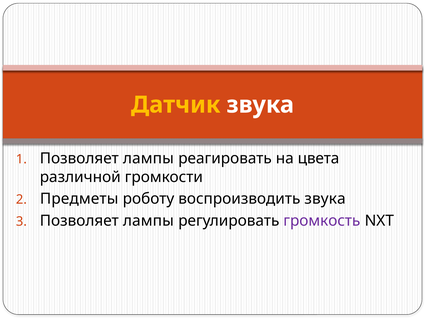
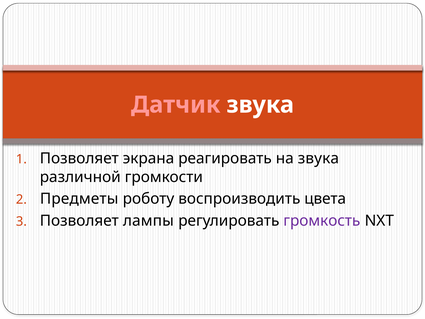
Датчик colour: yellow -> pink
лампы at (148, 158): лампы -> экрана
на цвета: цвета -> звука
воспроизводить звука: звука -> цвета
